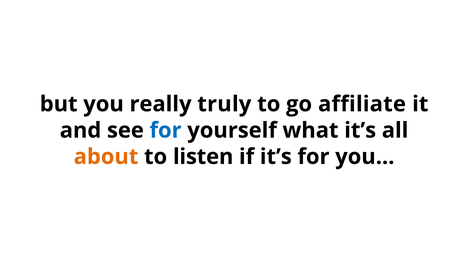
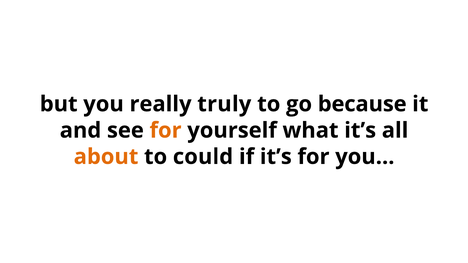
affiliate: affiliate -> because
for at (166, 131) colour: blue -> orange
listen: listen -> could
